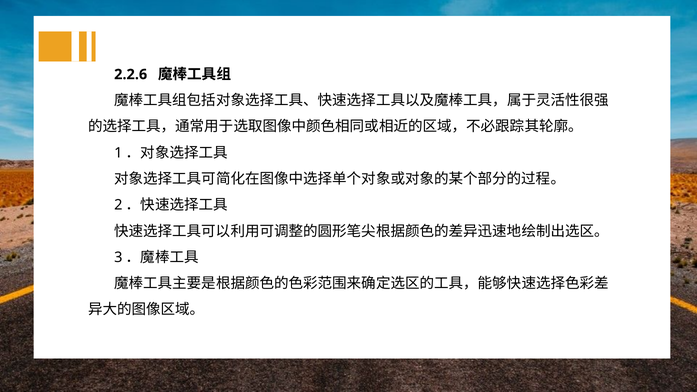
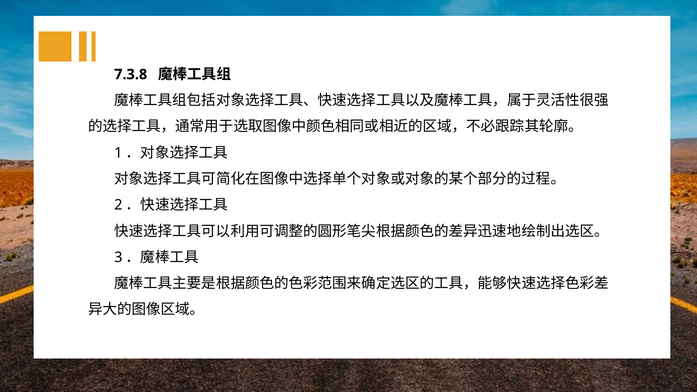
2.2.6: 2.2.6 -> 7.3.8
